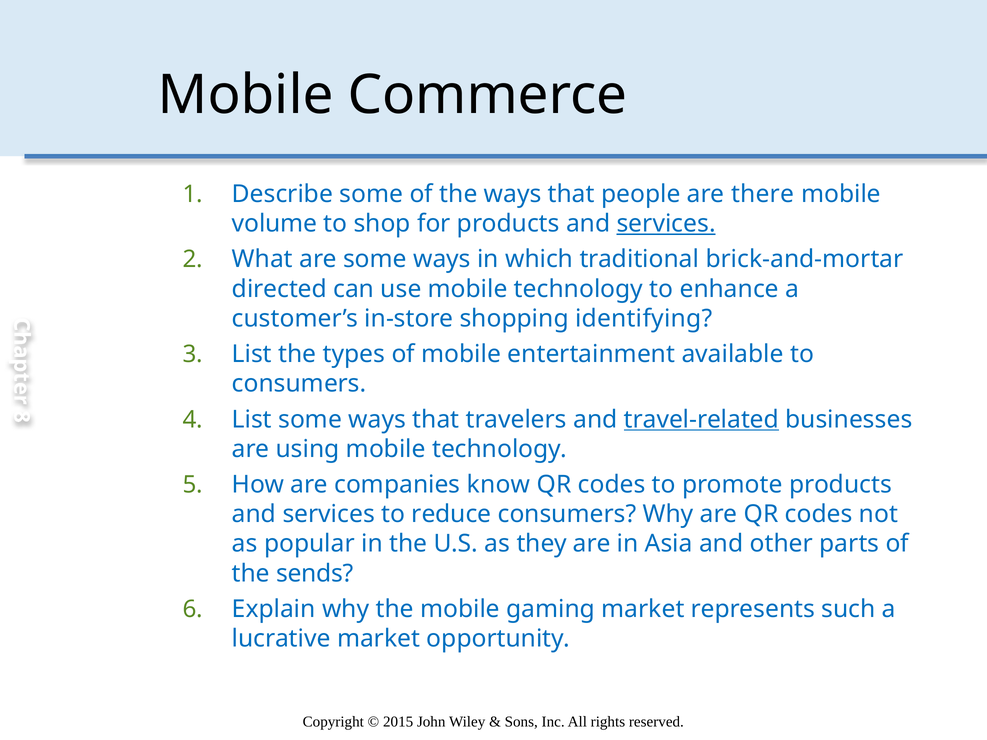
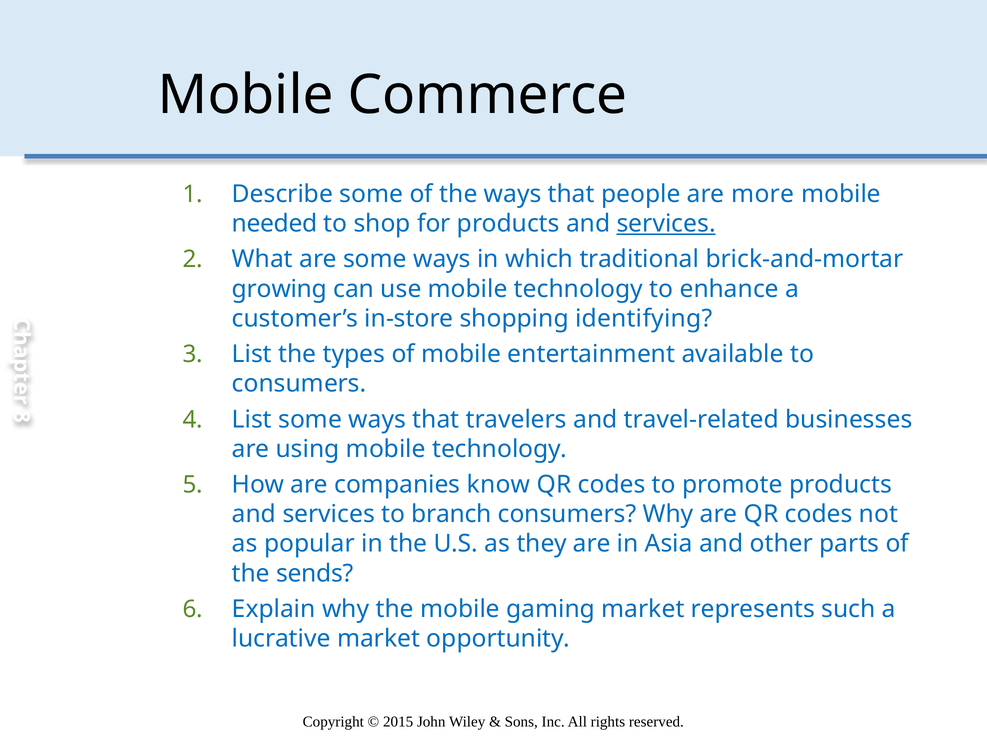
there: there -> more
volume: volume -> needed
directed: directed -> growing
travel-related underline: present -> none
reduce: reduce -> branch
